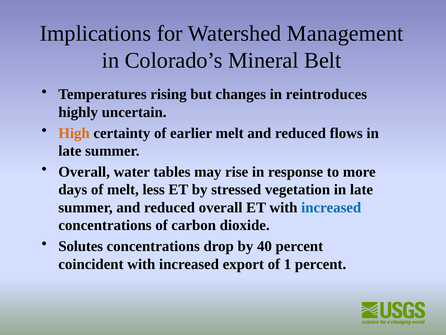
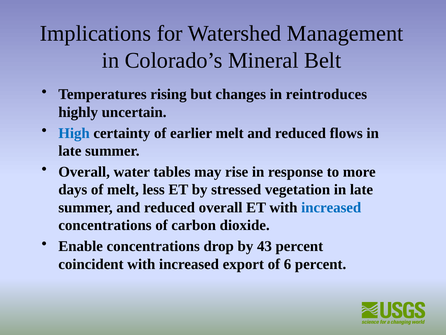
High colour: orange -> blue
Solutes: Solutes -> Enable
40: 40 -> 43
1: 1 -> 6
